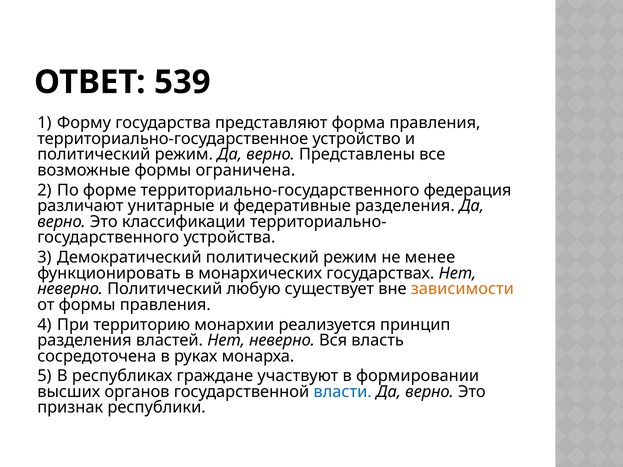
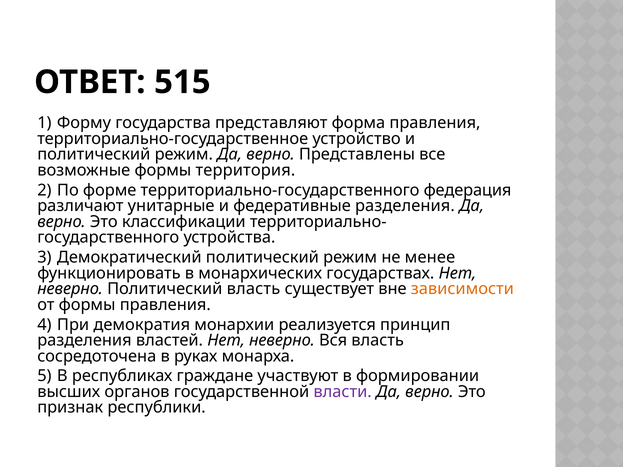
539: 539 -> 515
ограничена: ограничена -> территория
Политический любую: любую -> власть
территорию: территорию -> демократия
власти colour: blue -> purple
